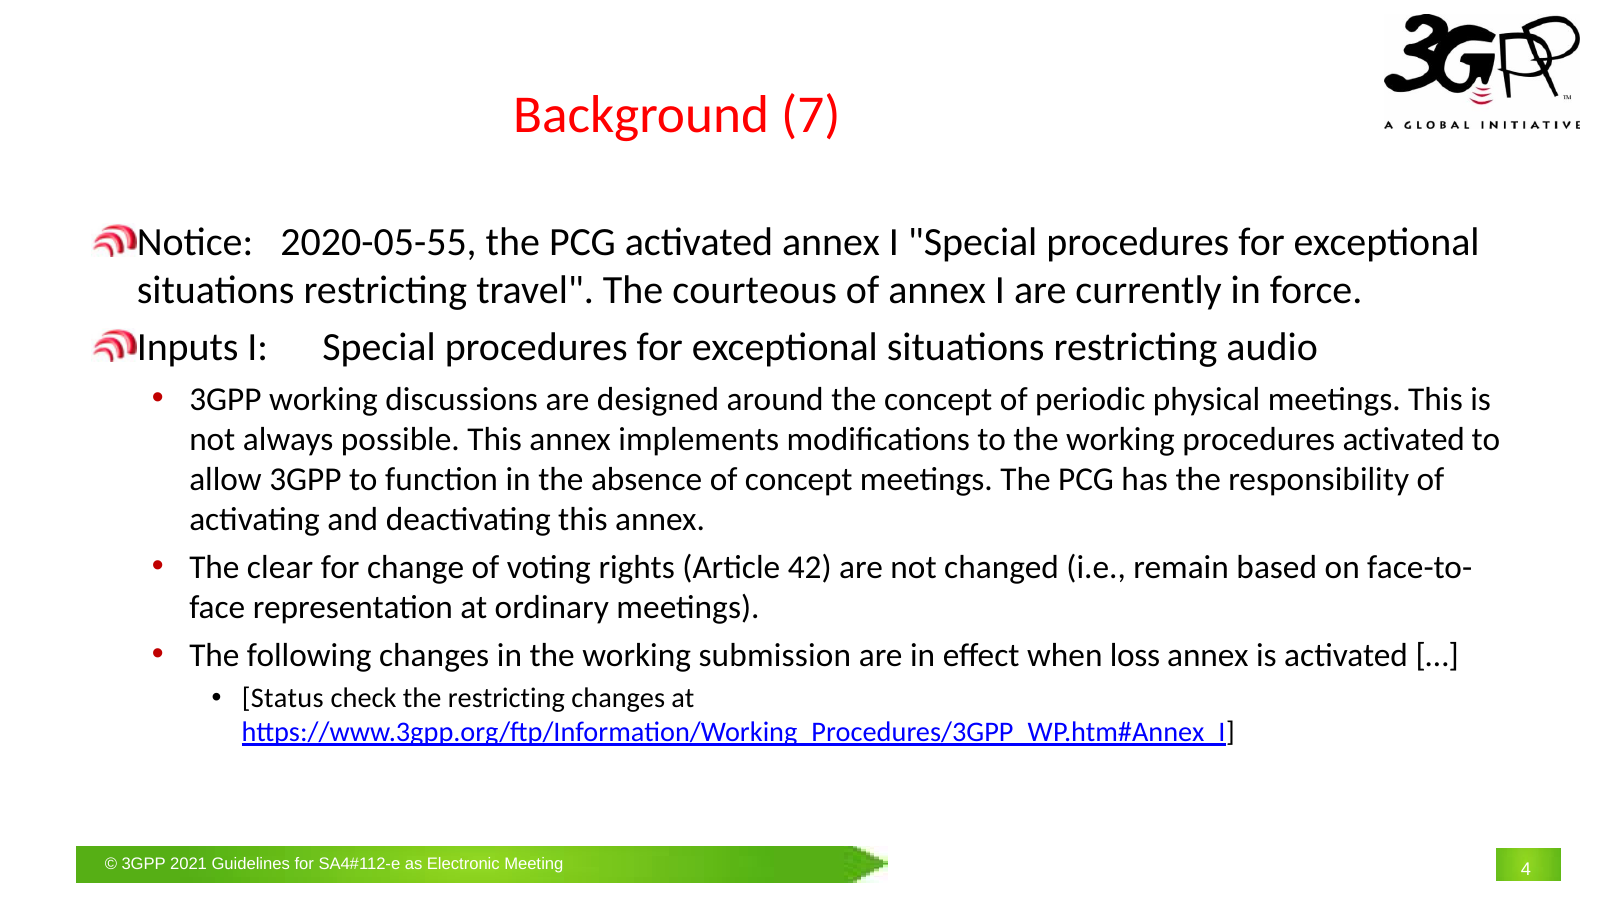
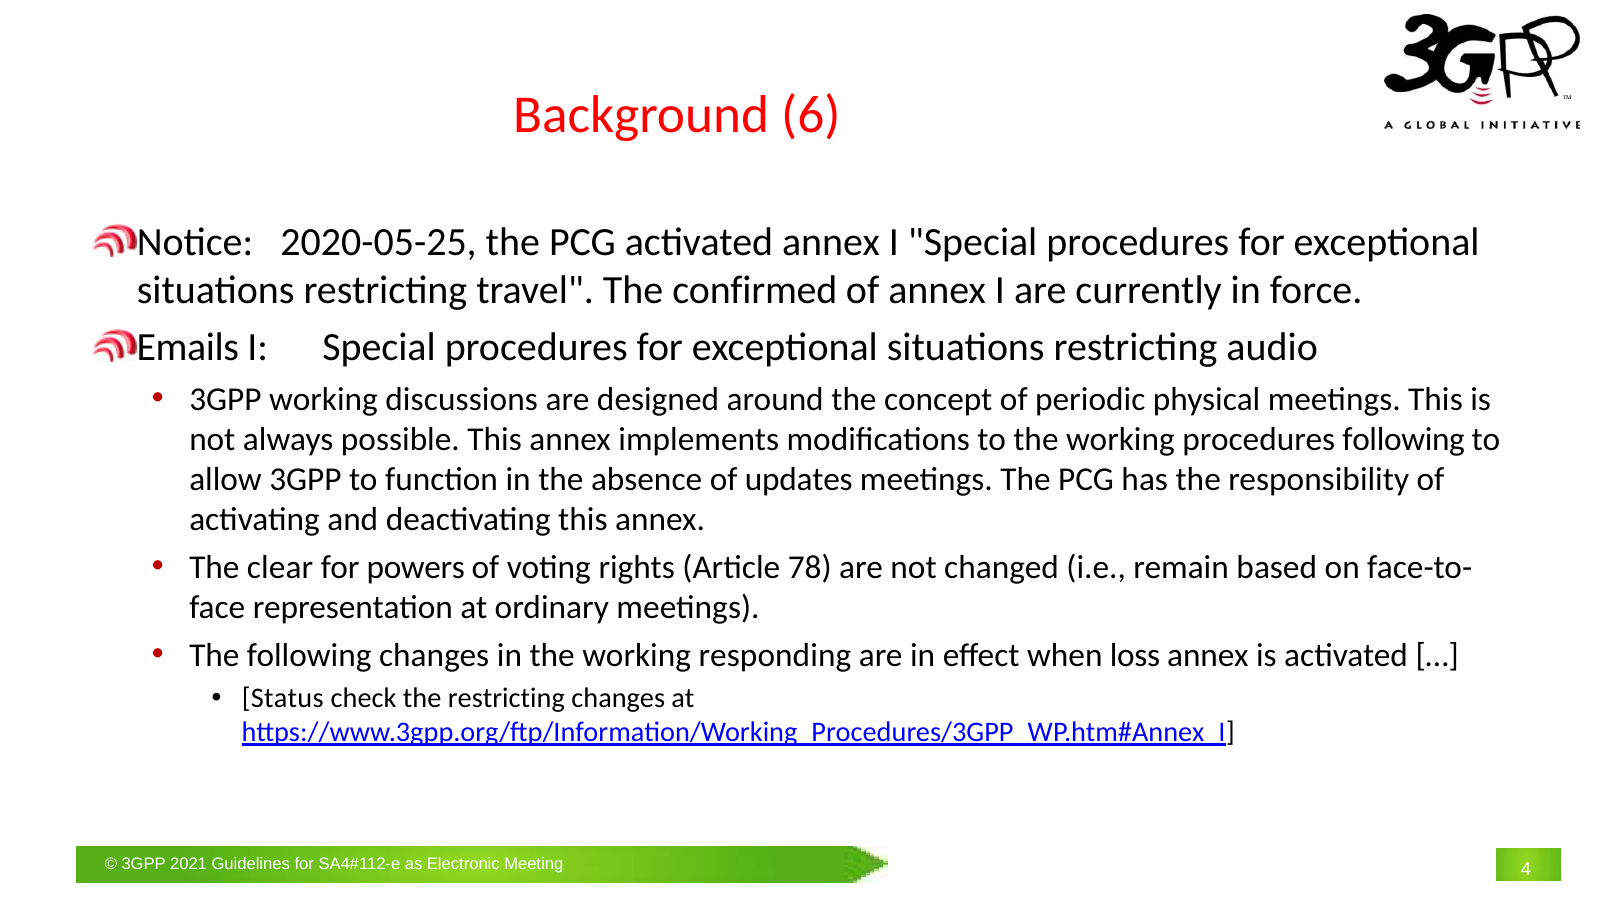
7: 7 -> 6
2020-05-55: 2020-05-55 -> 2020-05-25
courteous: courteous -> confirmed
Inputs: Inputs -> Emails
procedures activated: activated -> following
of concept: concept -> updates
change: change -> powers
42: 42 -> 78
submission: submission -> responding
